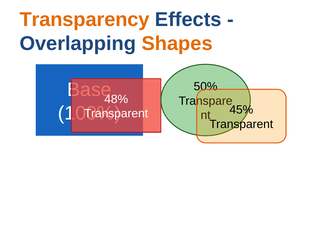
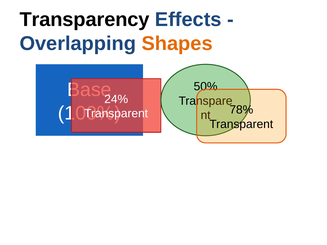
Transparency colour: orange -> black
48%: 48% -> 24%
45%: 45% -> 78%
